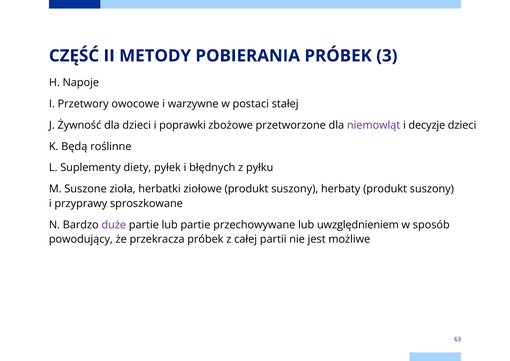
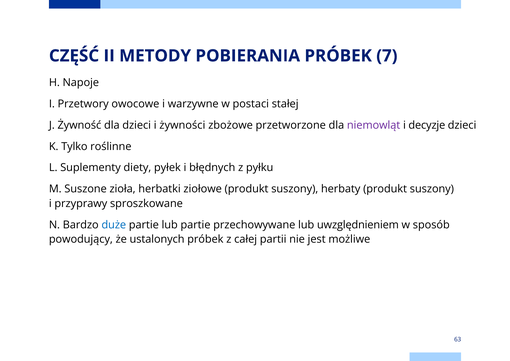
3: 3 -> 7
poprawki: poprawki -> żywności
Będą: Będą -> Tylko
duże colour: purple -> blue
przekracza: przekracza -> ustalonych
